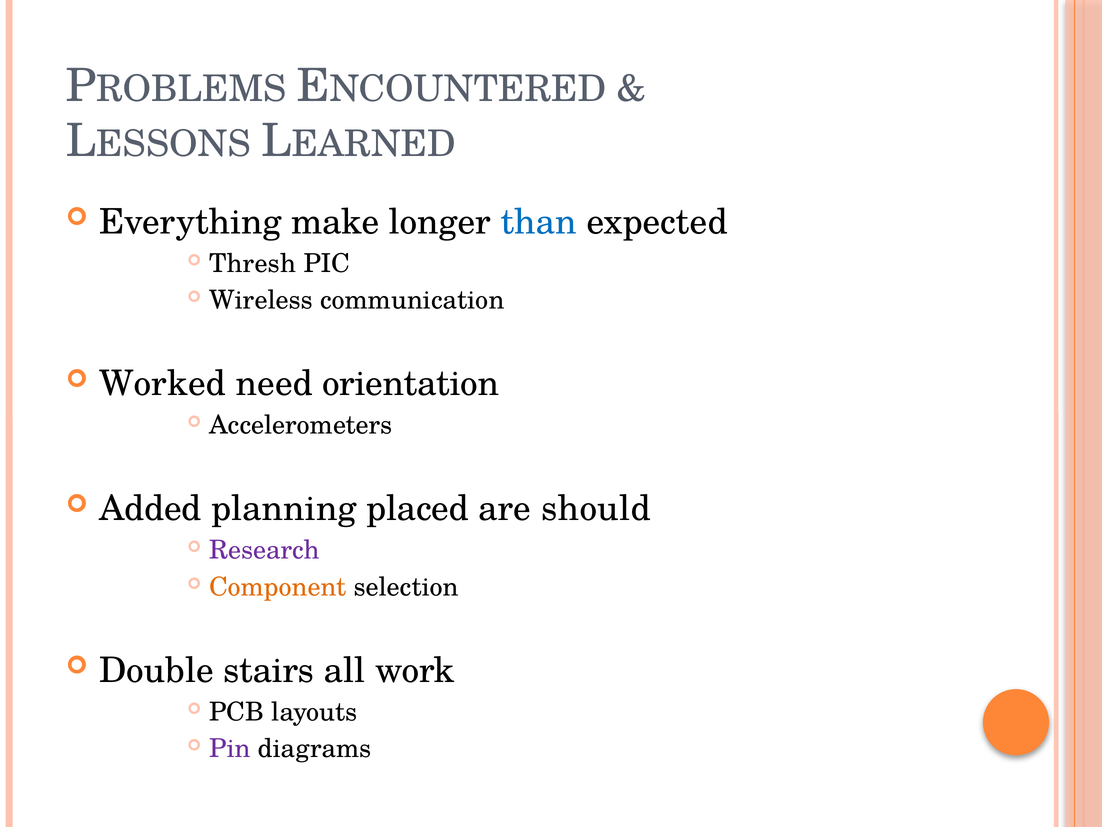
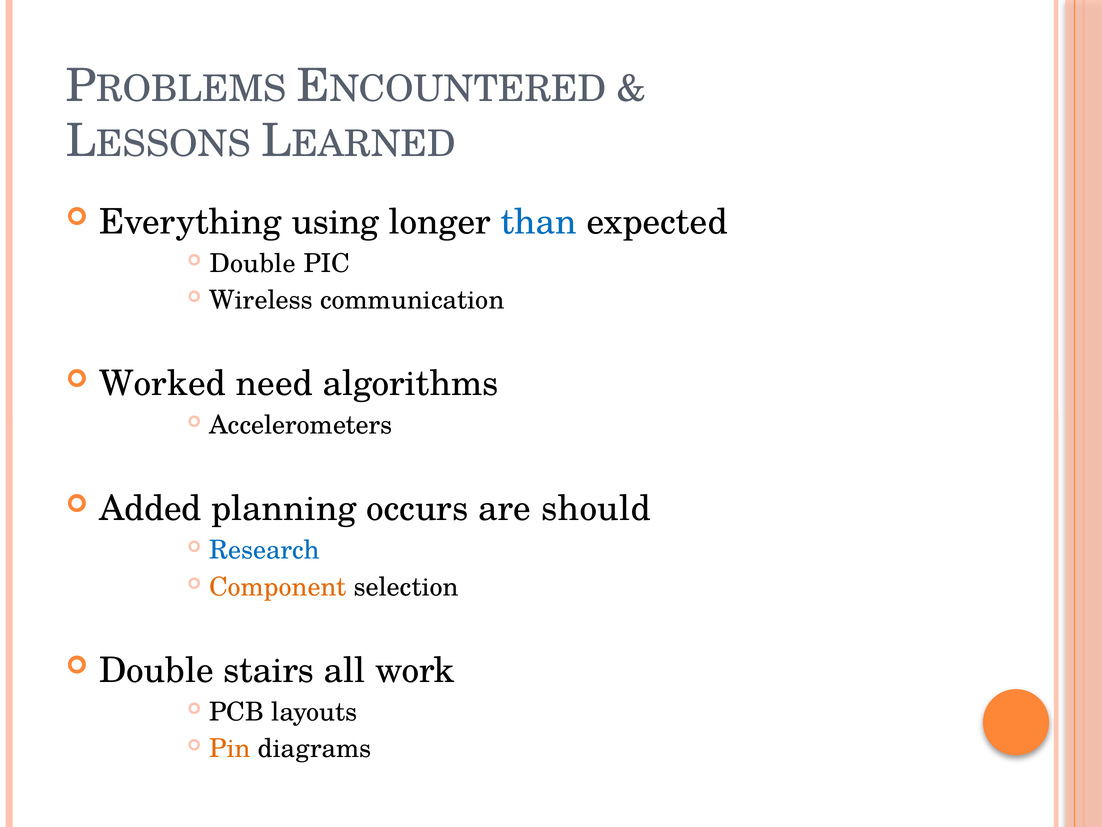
make: make -> using
Thresh at (253, 263): Thresh -> Double
orientation: orientation -> algorithms
placed: placed -> occurs
Research colour: purple -> blue
Pin colour: purple -> orange
